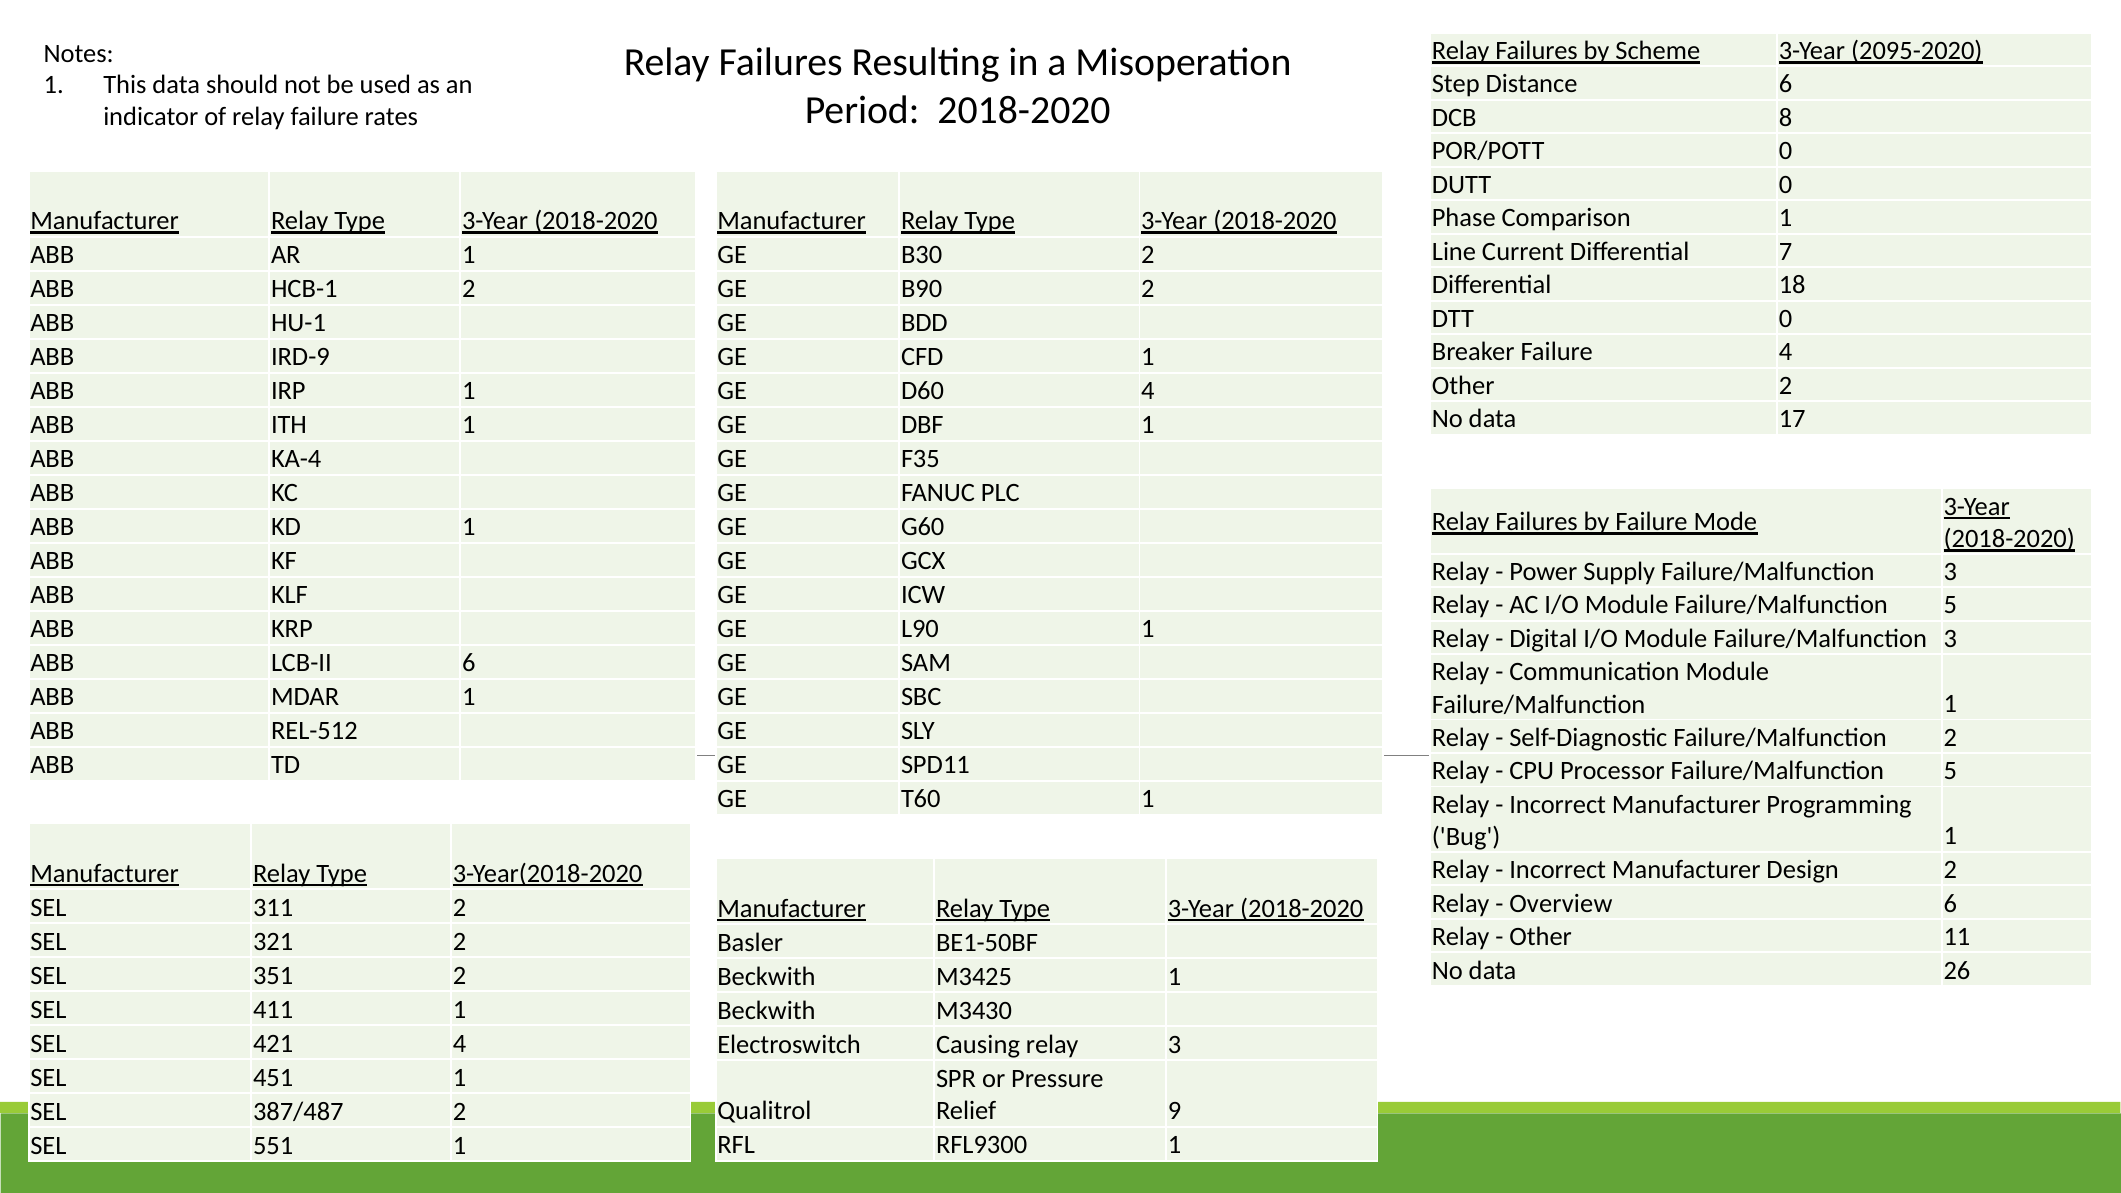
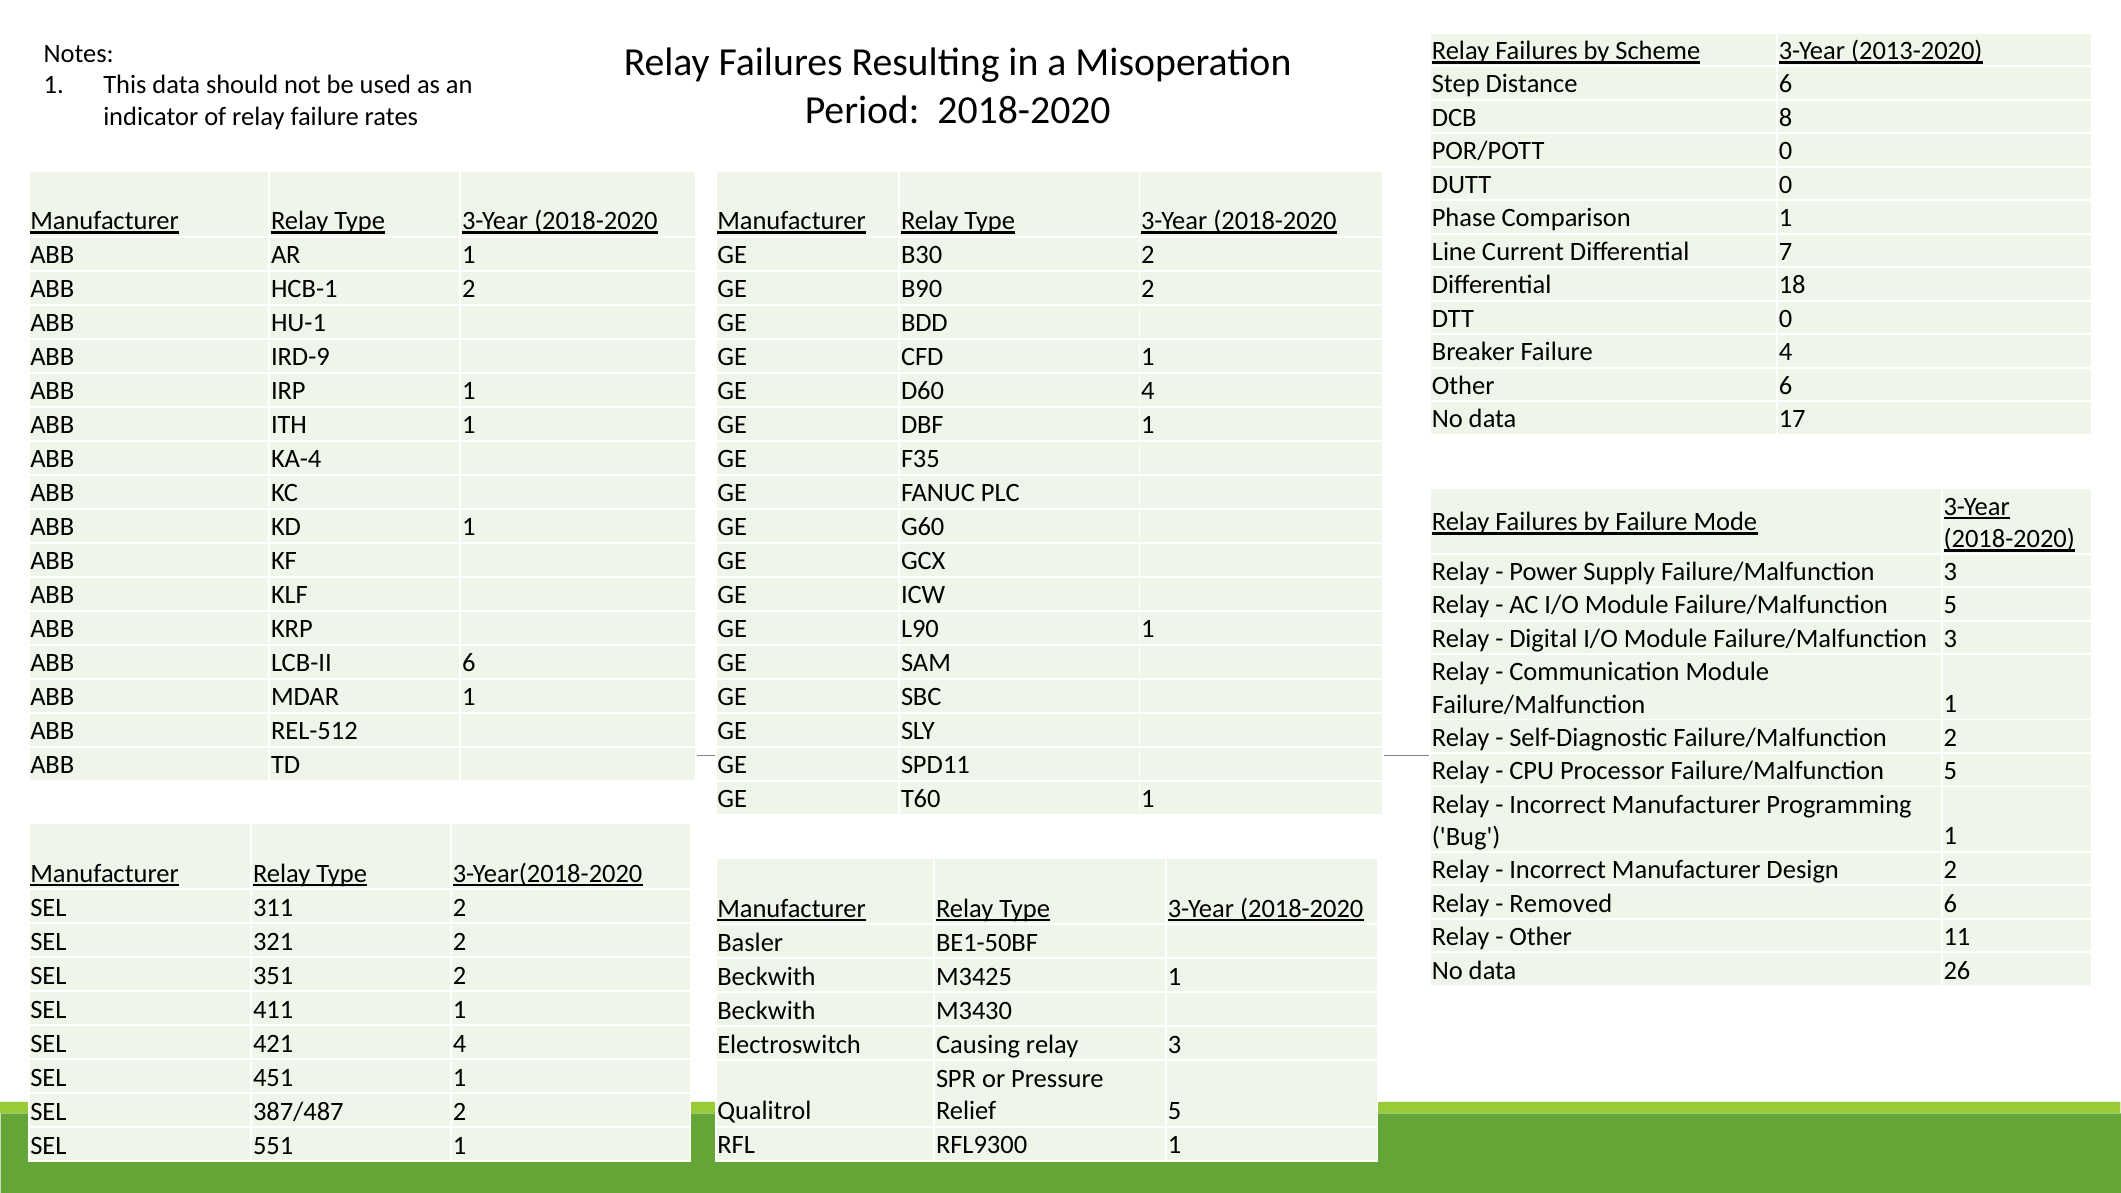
2095-2020: 2095-2020 -> 2013-2020
Other 2: 2 -> 6
Overview: Overview -> Removed
Relief 9: 9 -> 5
